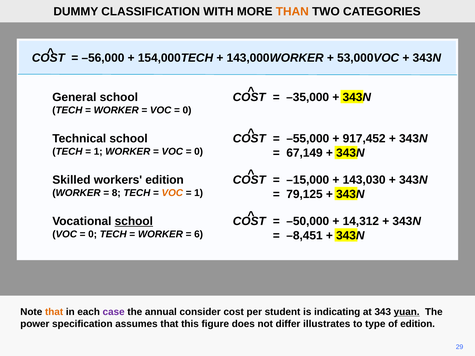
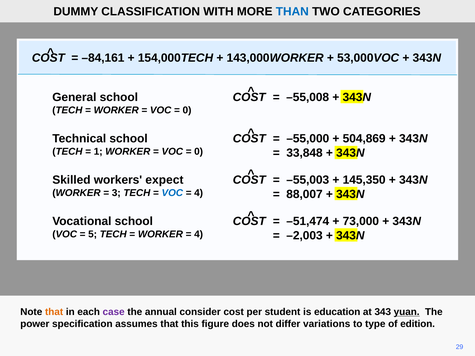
THAN colour: orange -> blue
–56,000: –56,000 -> –84,161
–35,000: –35,000 -> –55,008
917,452: 917,452 -> 504,869
67,149: 67,149 -> 33,848
workers edition: edition -> expect
–15,000: –15,000 -> –55,003
143,030: 143,030 -> 145,350
8: 8 -> 3
VOC at (172, 193) colour: orange -> blue
1 at (199, 193): 1 -> 4
79,125: 79,125 -> 88,007
school at (134, 221) underline: present -> none
–50,000: –50,000 -> –51,474
14,312: 14,312 -> 73,000
0 at (93, 234): 0 -> 5
6 at (199, 234): 6 -> 4
–8,451: –8,451 -> –2,003
indicating: indicating -> education
illustrates: illustrates -> variations
